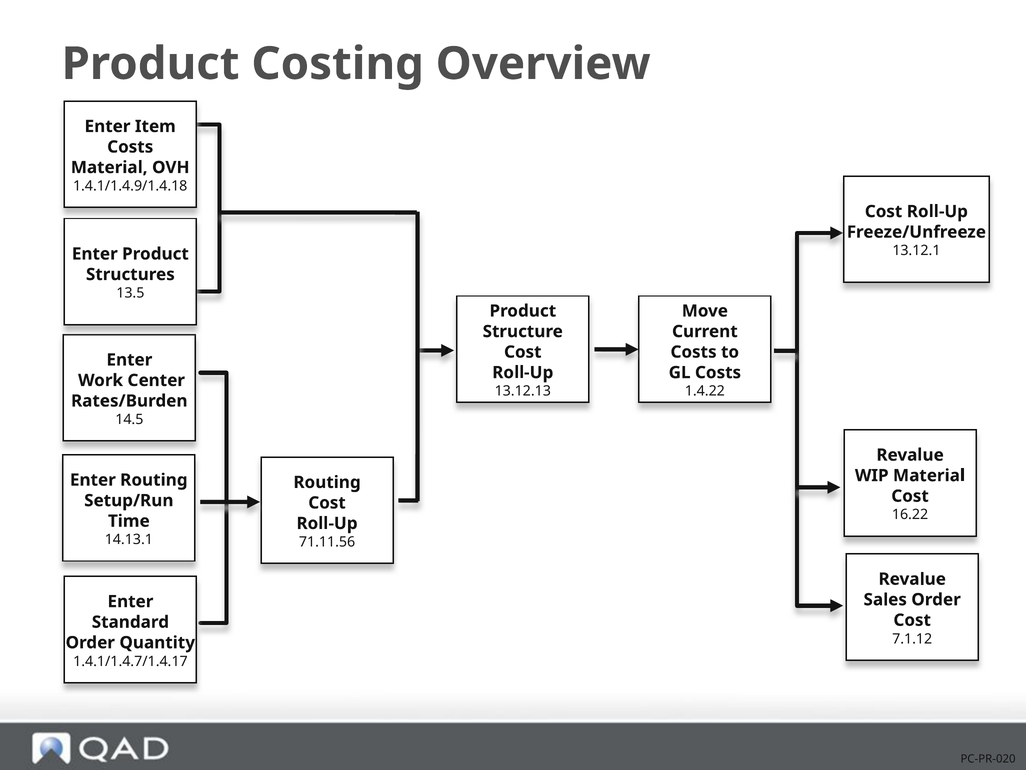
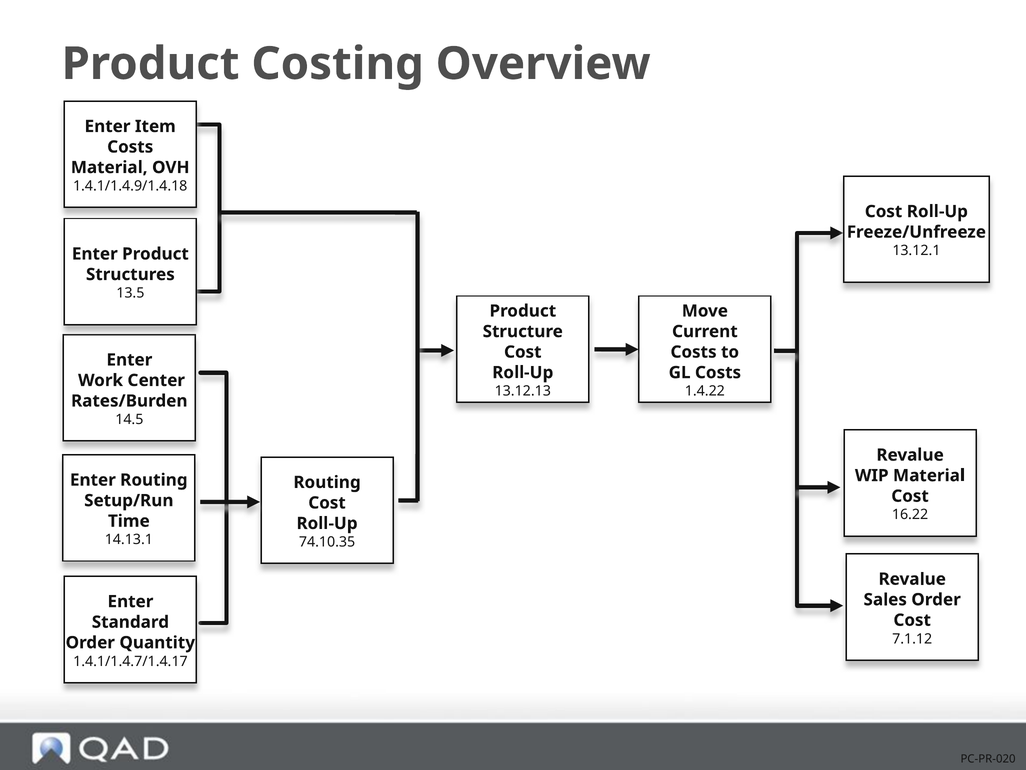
71.11.56: 71.11.56 -> 74.10.35
